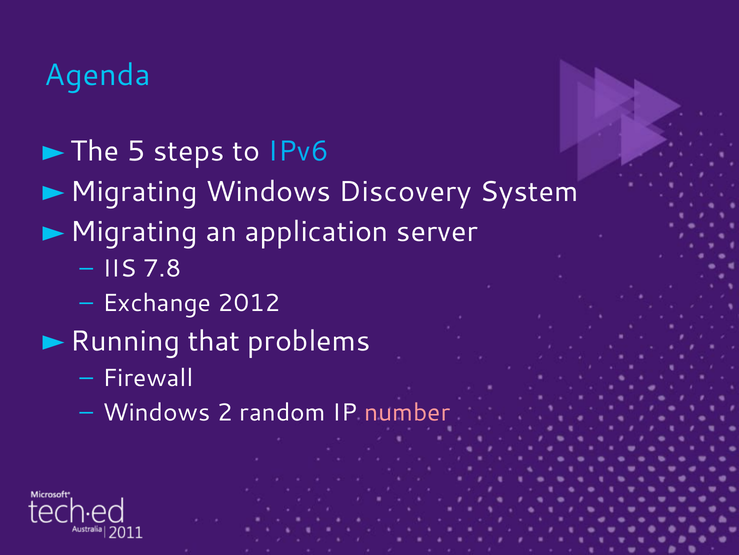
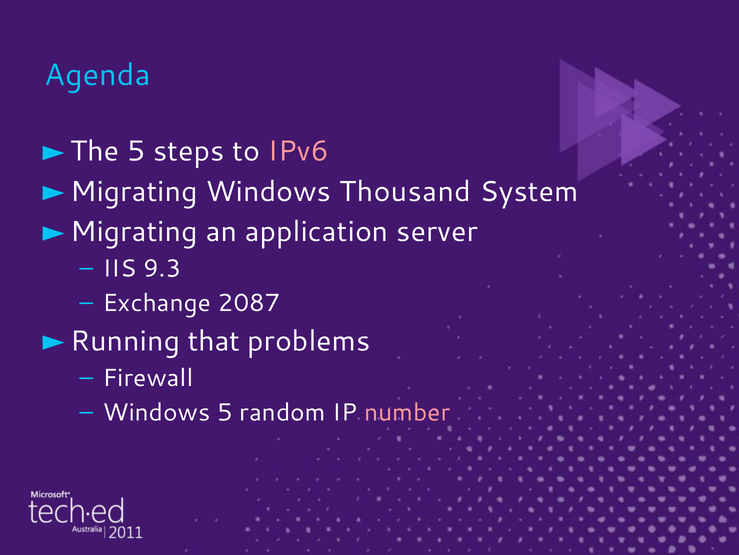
IPv6 colour: light blue -> pink
Discovery: Discovery -> Thousand
7.8: 7.8 -> 9.3
2012: 2012 -> 2087
Windows 2: 2 -> 5
